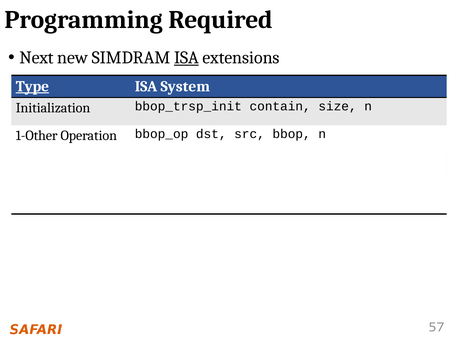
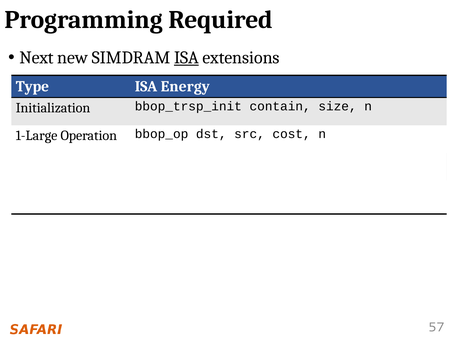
Type underline: present -> none
System: System -> Energy
1-Other: 1-Other -> 1-Large
bbop: bbop -> cost
